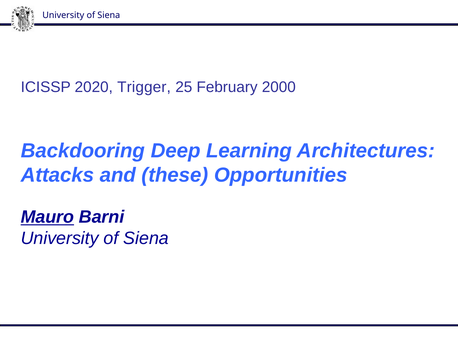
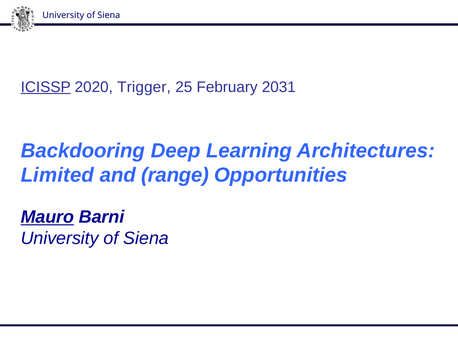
ICISSP at (46, 87) underline: none -> present
2000: 2000 -> 2031
Attacks: Attacks -> Limited
these: these -> range
